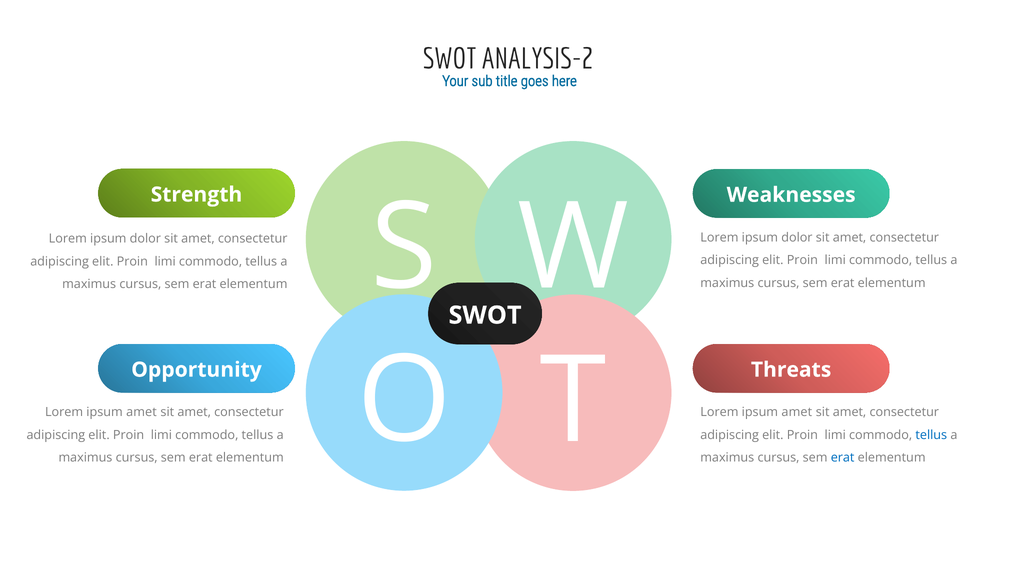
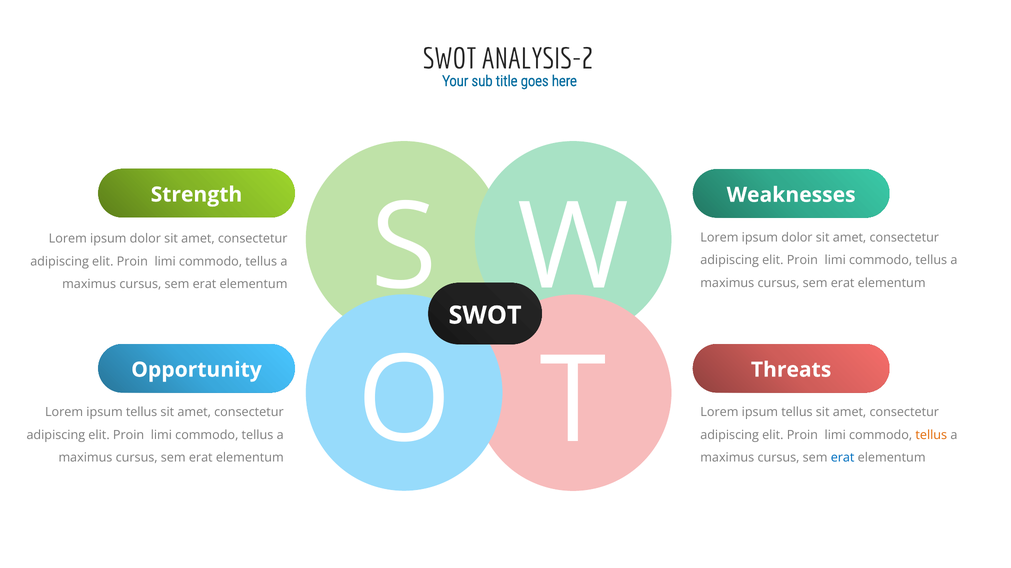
amet at (141, 413): amet -> tellus
amet at (797, 413): amet -> tellus
tellus at (931, 436) colour: blue -> orange
